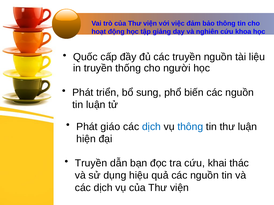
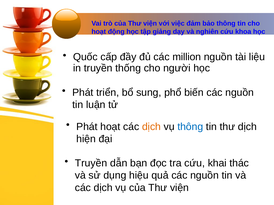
các truyền: truyền -> million
Phát giáo: giáo -> hoạt
dịch at (151, 127) colour: blue -> orange
thư luận: luận -> dịch
